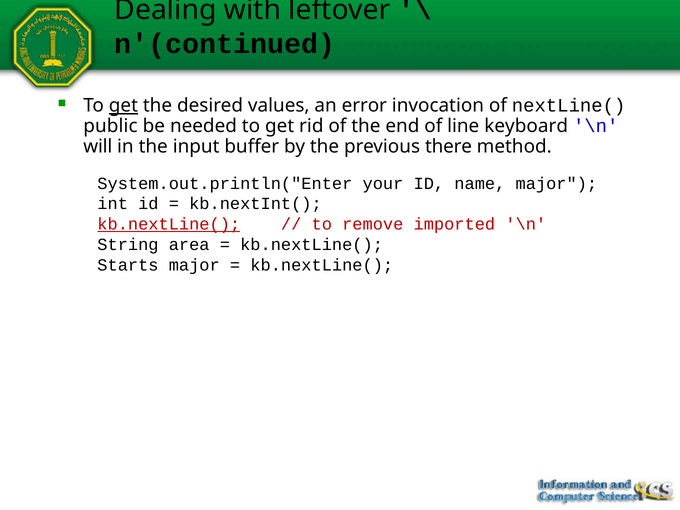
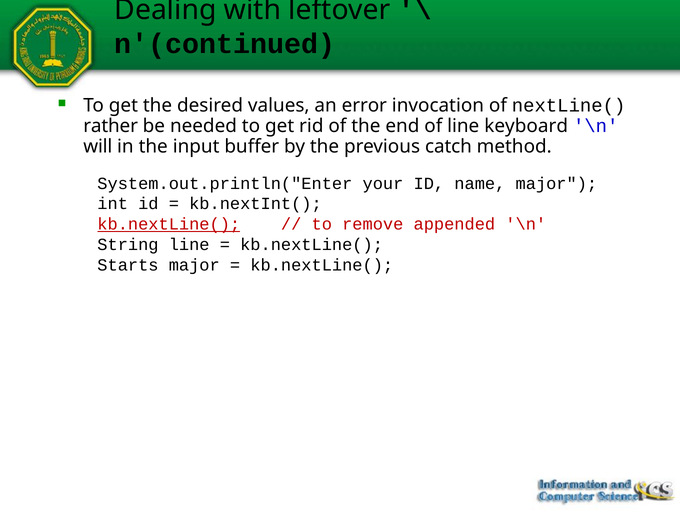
get at (123, 106) underline: present -> none
public: public -> rather
there: there -> catch
imported: imported -> appended
String area: area -> line
